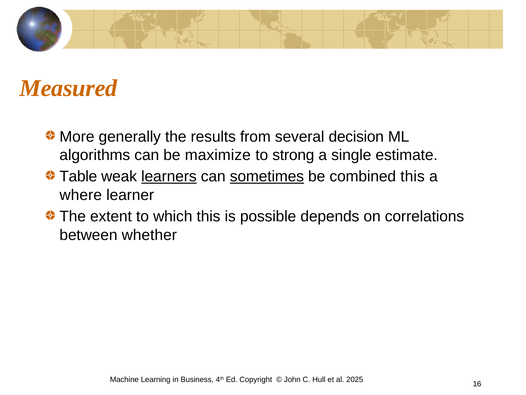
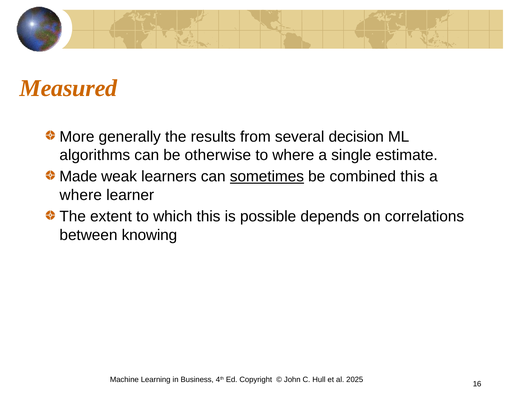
maximize: maximize -> otherwise
to strong: strong -> where
Table: Table -> Made
learners underline: present -> none
whether: whether -> knowing
